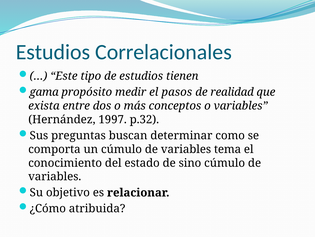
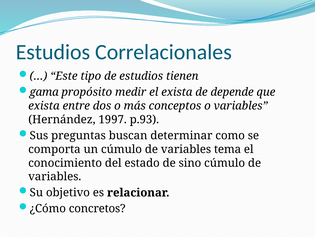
el pasos: pasos -> exista
realidad: realidad -> depende
p.32: p.32 -> p.93
atribuida: atribuida -> concretos
